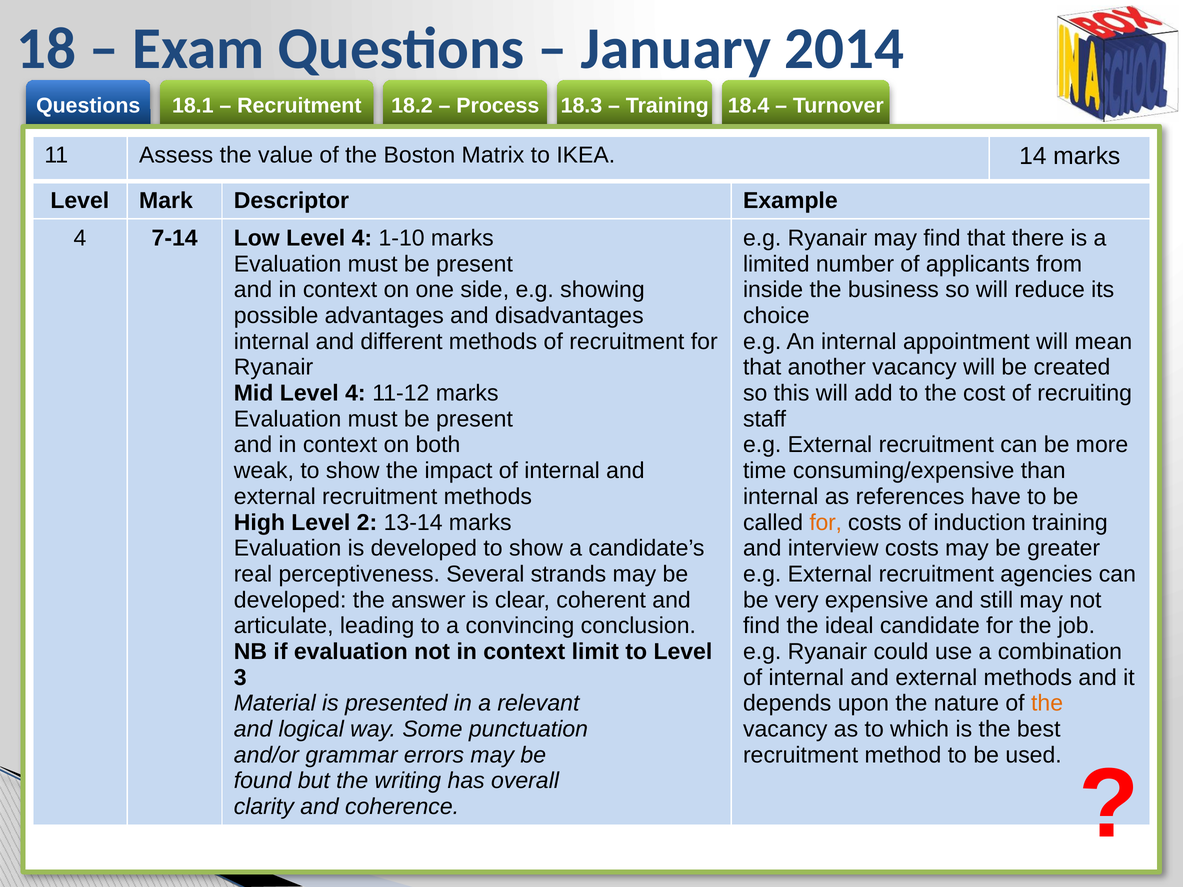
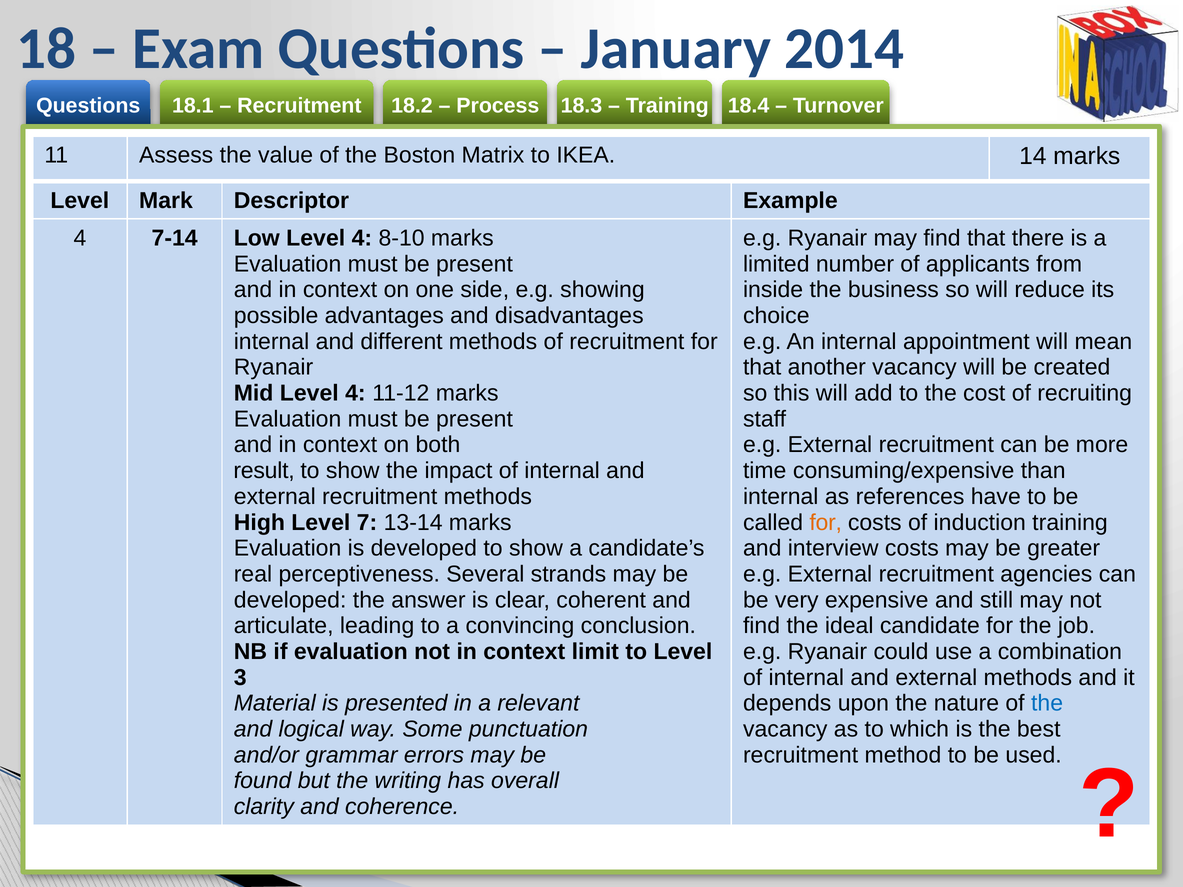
1-10: 1-10 -> 8-10
weak: weak -> result
2: 2 -> 7
the at (1047, 704) colour: orange -> blue
